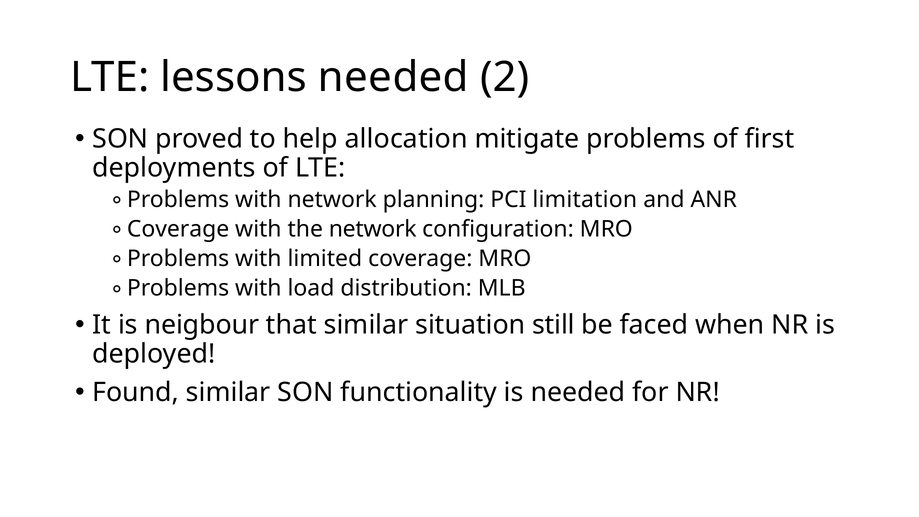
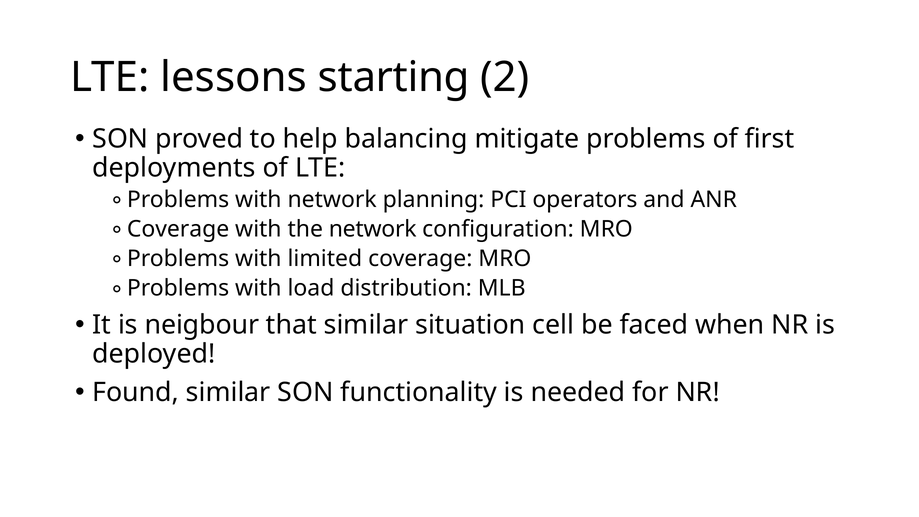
lessons needed: needed -> starting
allocation: allocation -> balancing
limitation: limitation -> operators
still: still -> cell
